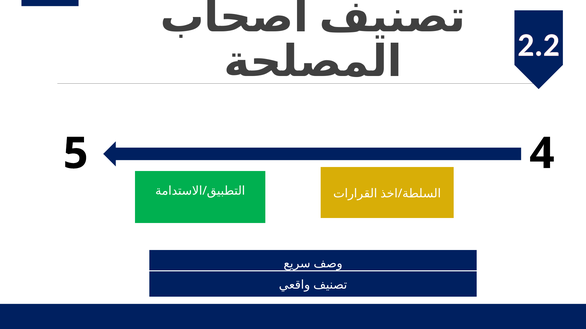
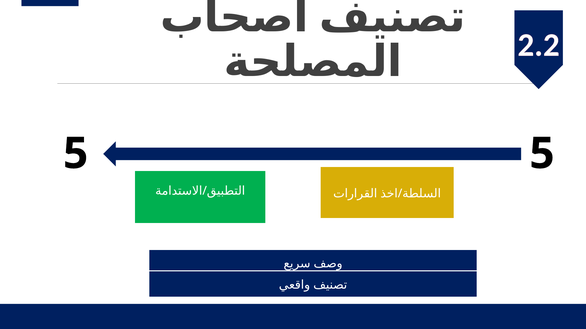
5 4: 4 -> 5
